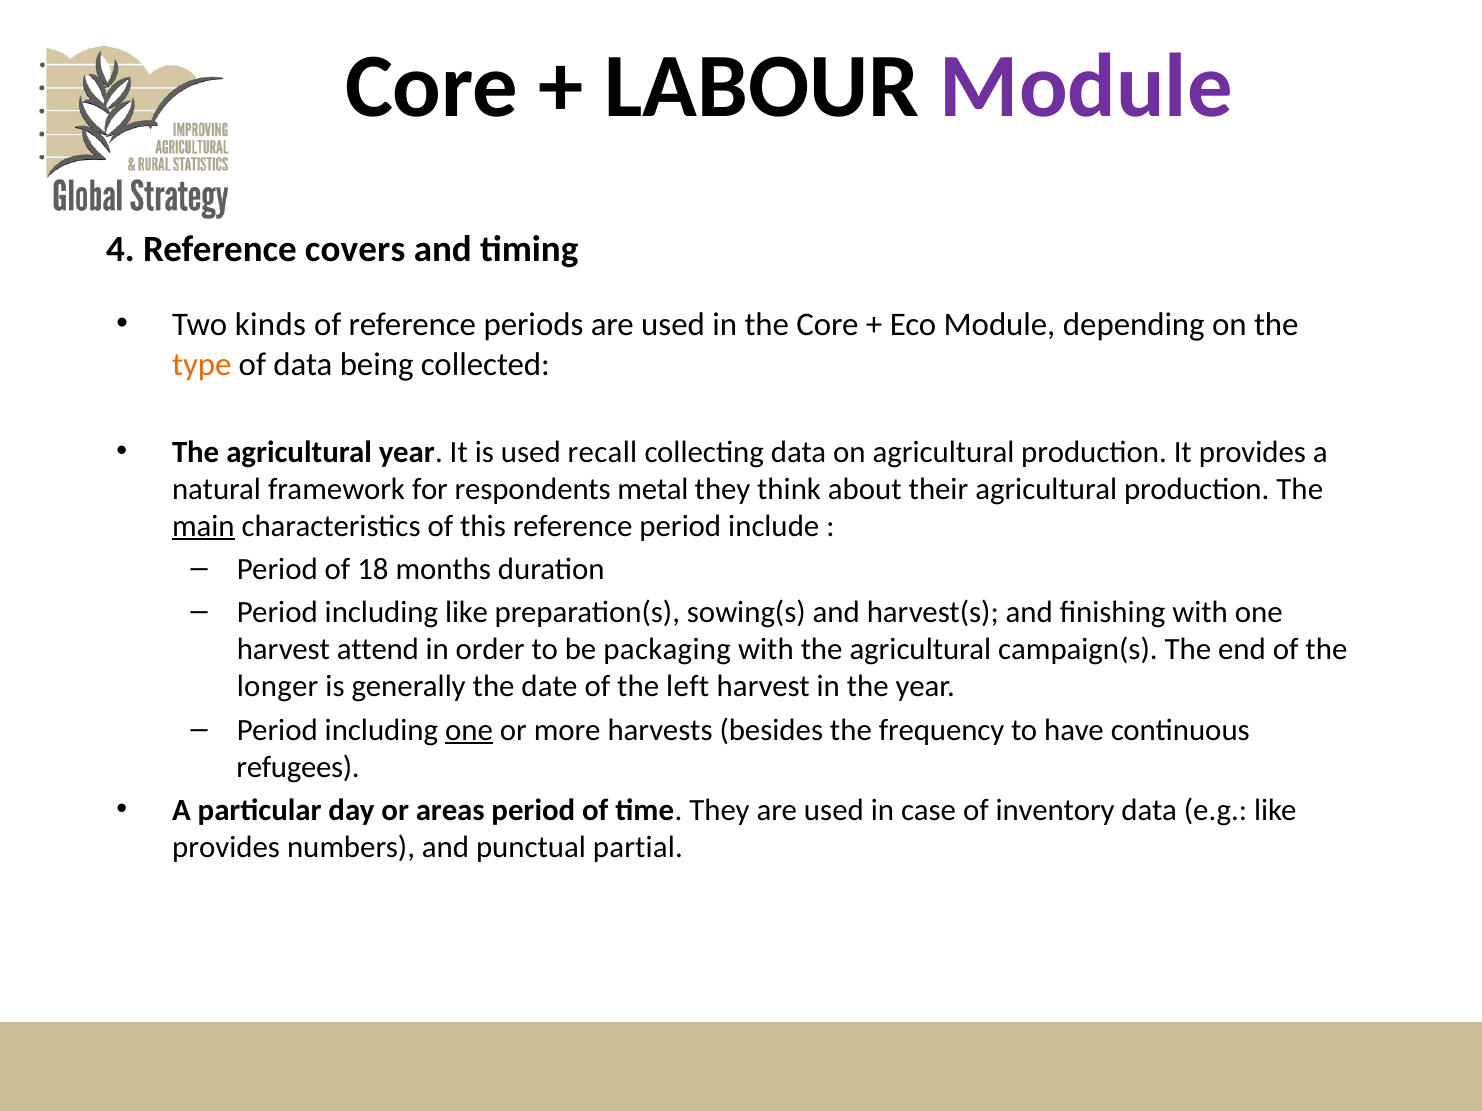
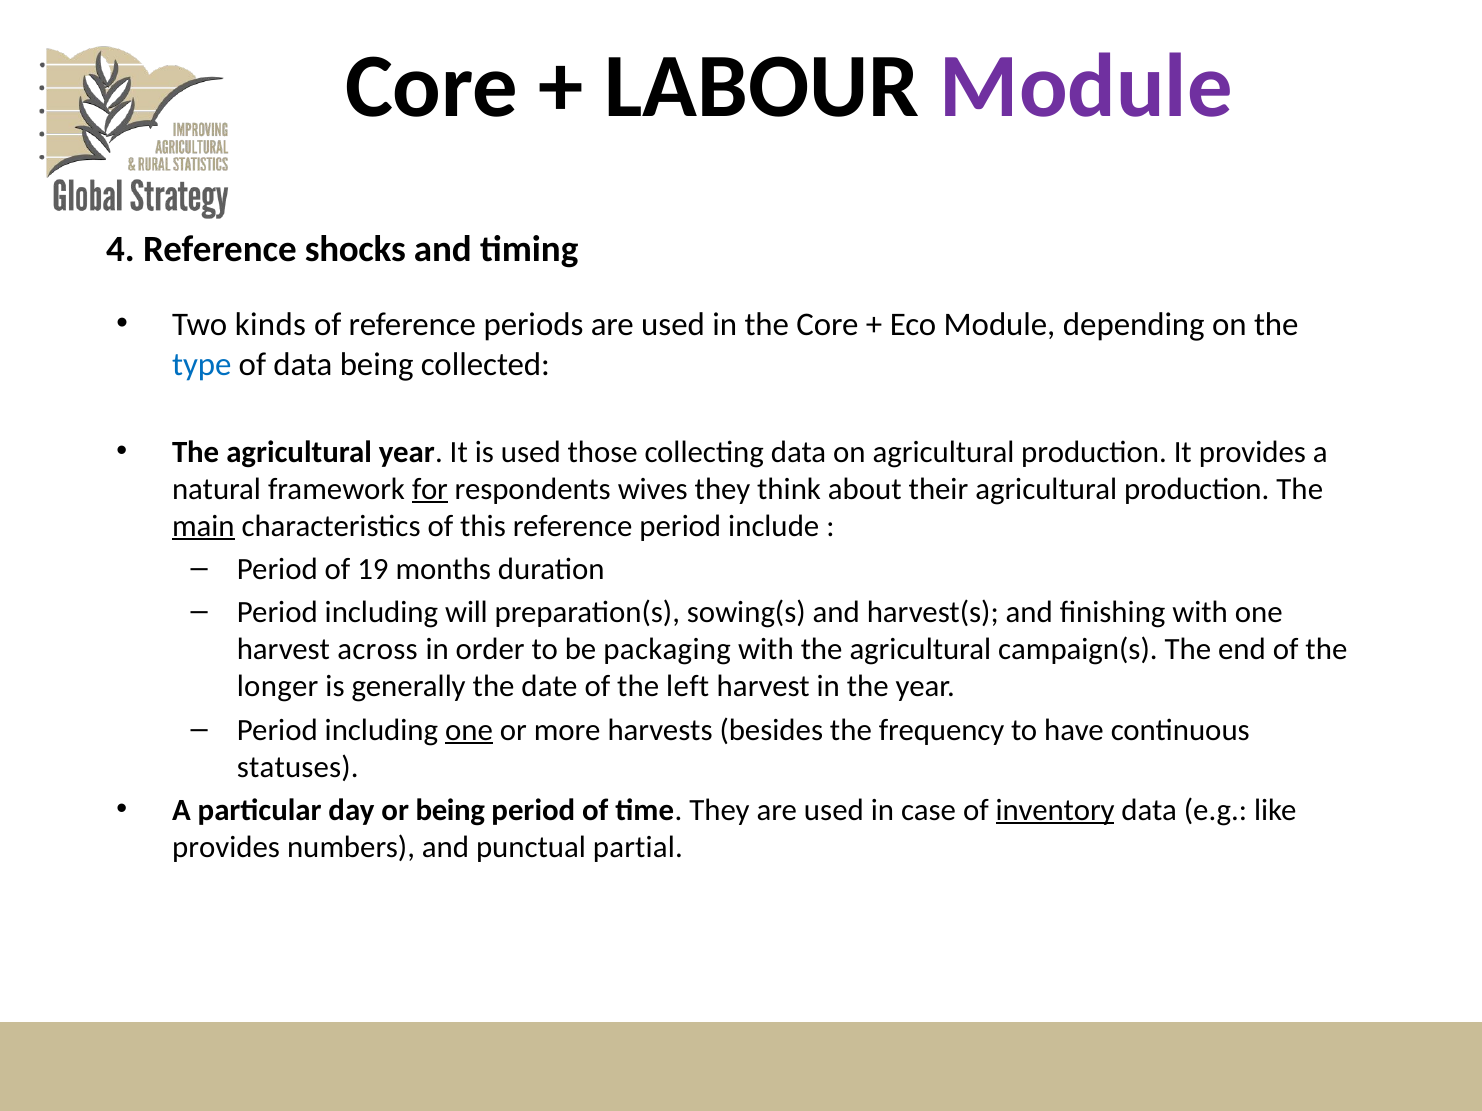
covers: covers -> shocks
type colour: orange -> blue
recall: recall -> those
for underline: none -> present
metal: metal -> wives
18: 18 -> 19
including like: like -> will
attend: attend -> across
refugees: refugees -> statuses
or areas: areas -> being
inventory underline: none -> present
